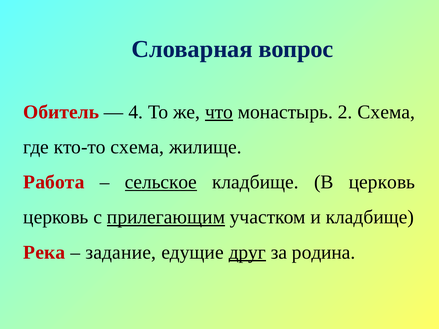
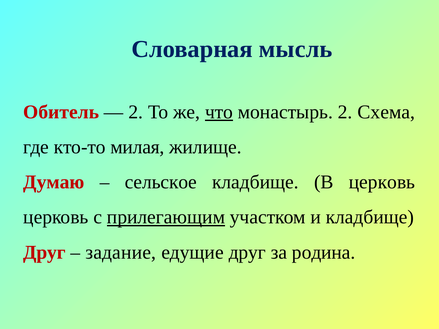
вопрос: вопрос -> мысль
4 at (136, 112): 4 -> 2
кто-то схема: схема -> милая
Работа: Работа -> Думаю
сельское underline: present -> none
Река at (44, 253): Река -> Друг
друг at (247, 253) underline: present -> none
